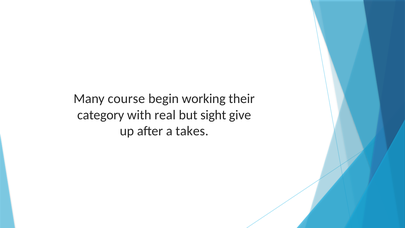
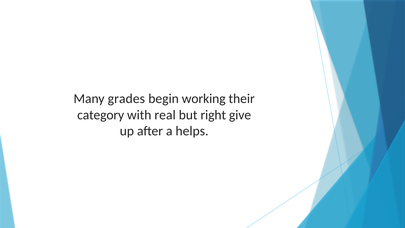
course: course -> grades
sight: sight -> right
takes: takes -> helps
